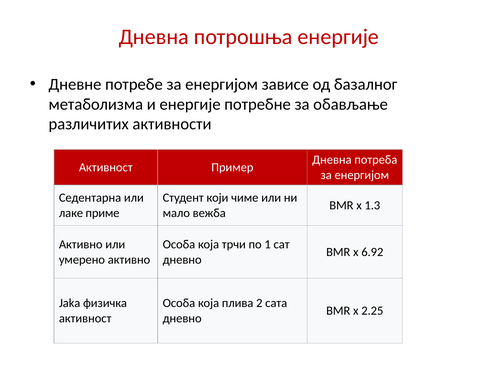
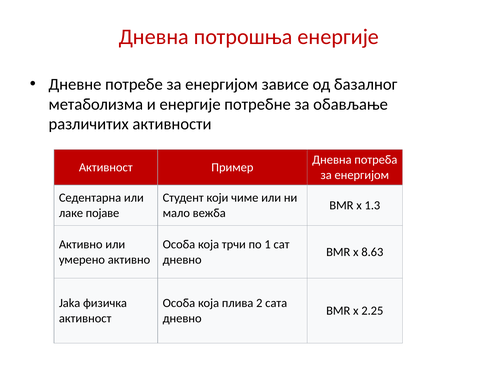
приме: приме -> појаве
6.92: 6.92 -> 8.63
